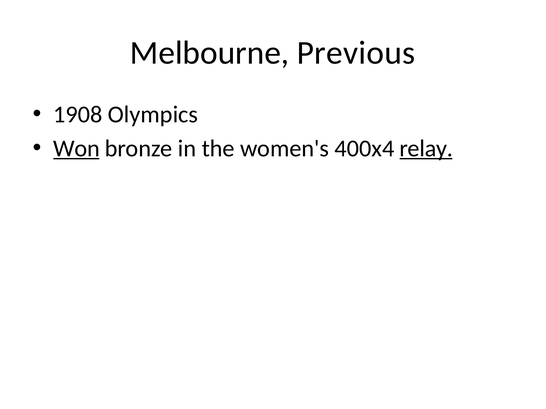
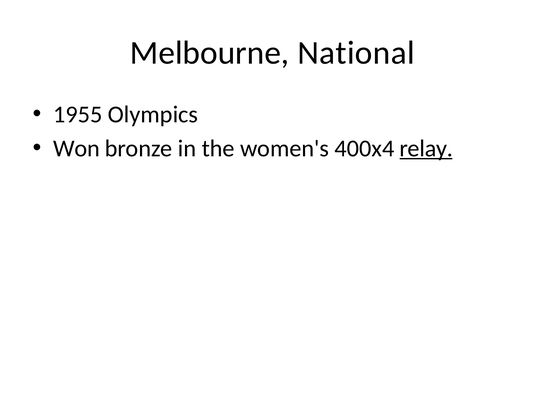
Previous: Previous -> National
1908: 1908 -> 1955
Won underline: present -> none
